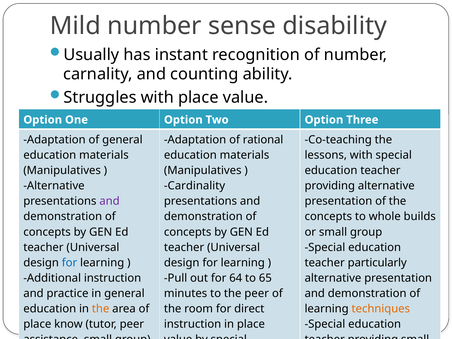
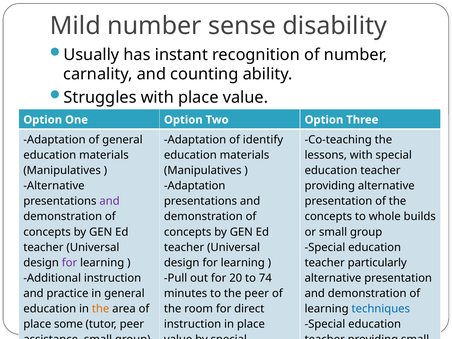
rational: rational -> identify
Cardinality at (195, 186): Cardinality -> Adaptation
for at (69, 263) colour: blue -> purple
64: 64 -> 20
65: 65 -> 74
techniques colour: orange -> blue
know: know -> some
